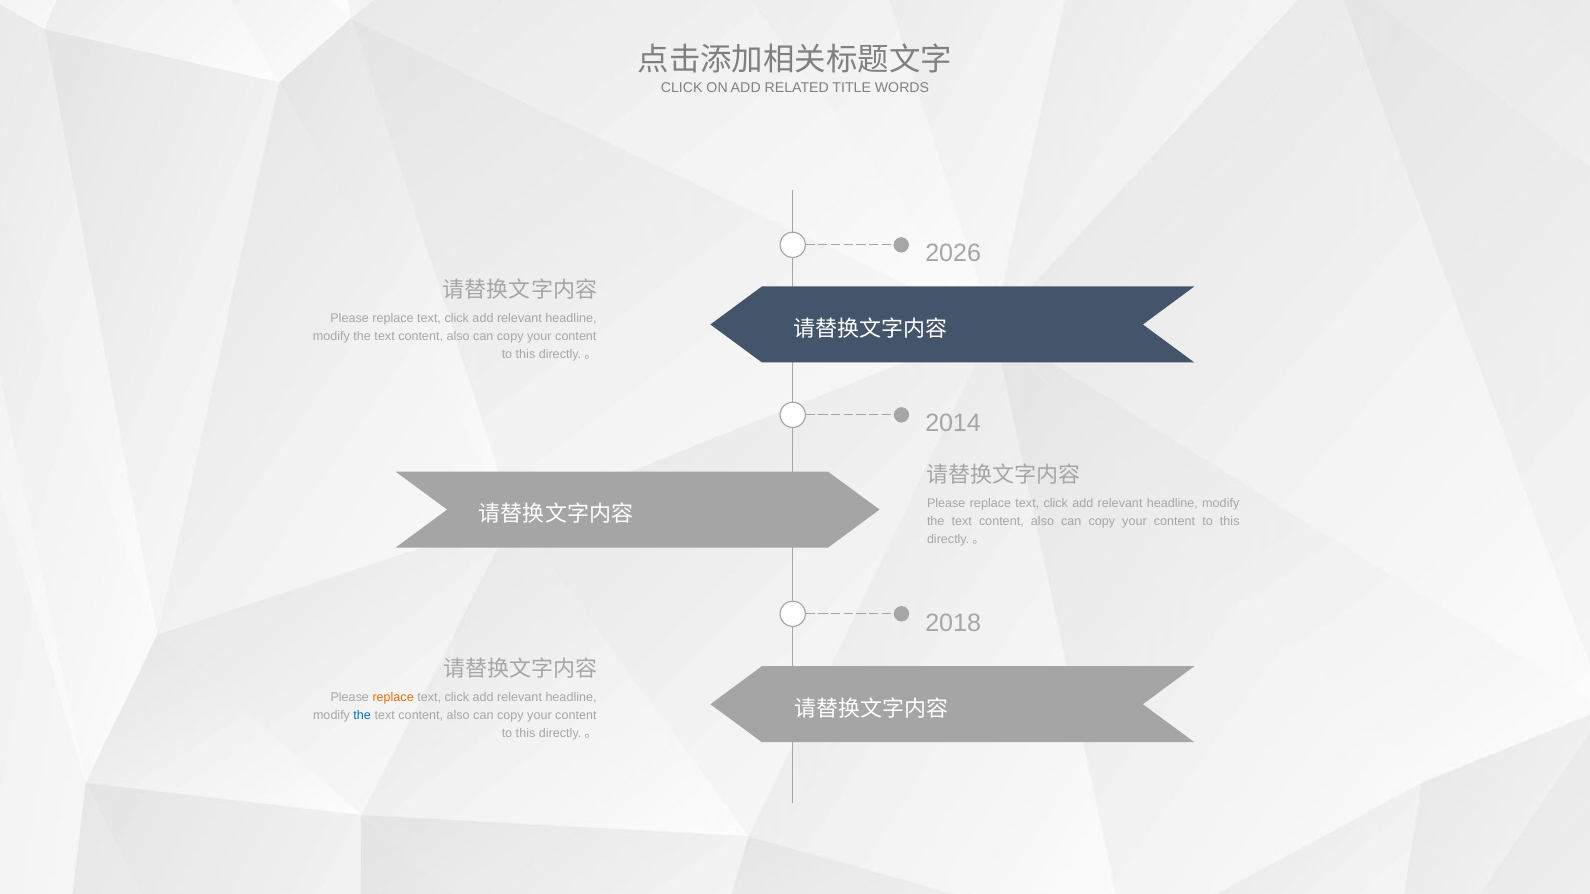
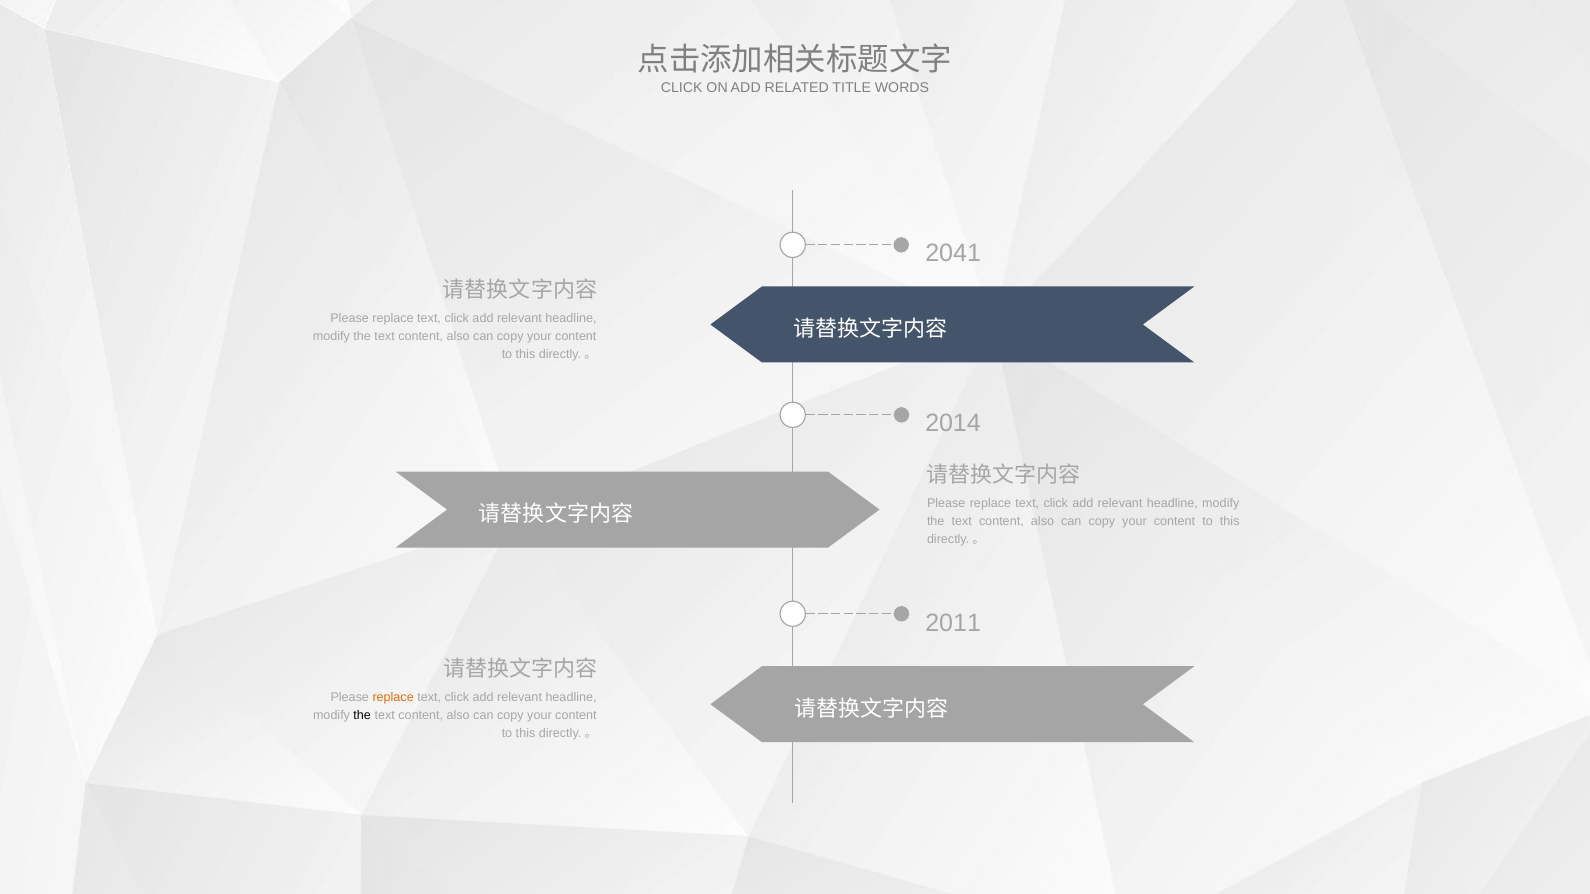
2026: 2026 -> 2041
2018: 2018 -> 2011
the at (362, 716) colour: blue -> black
